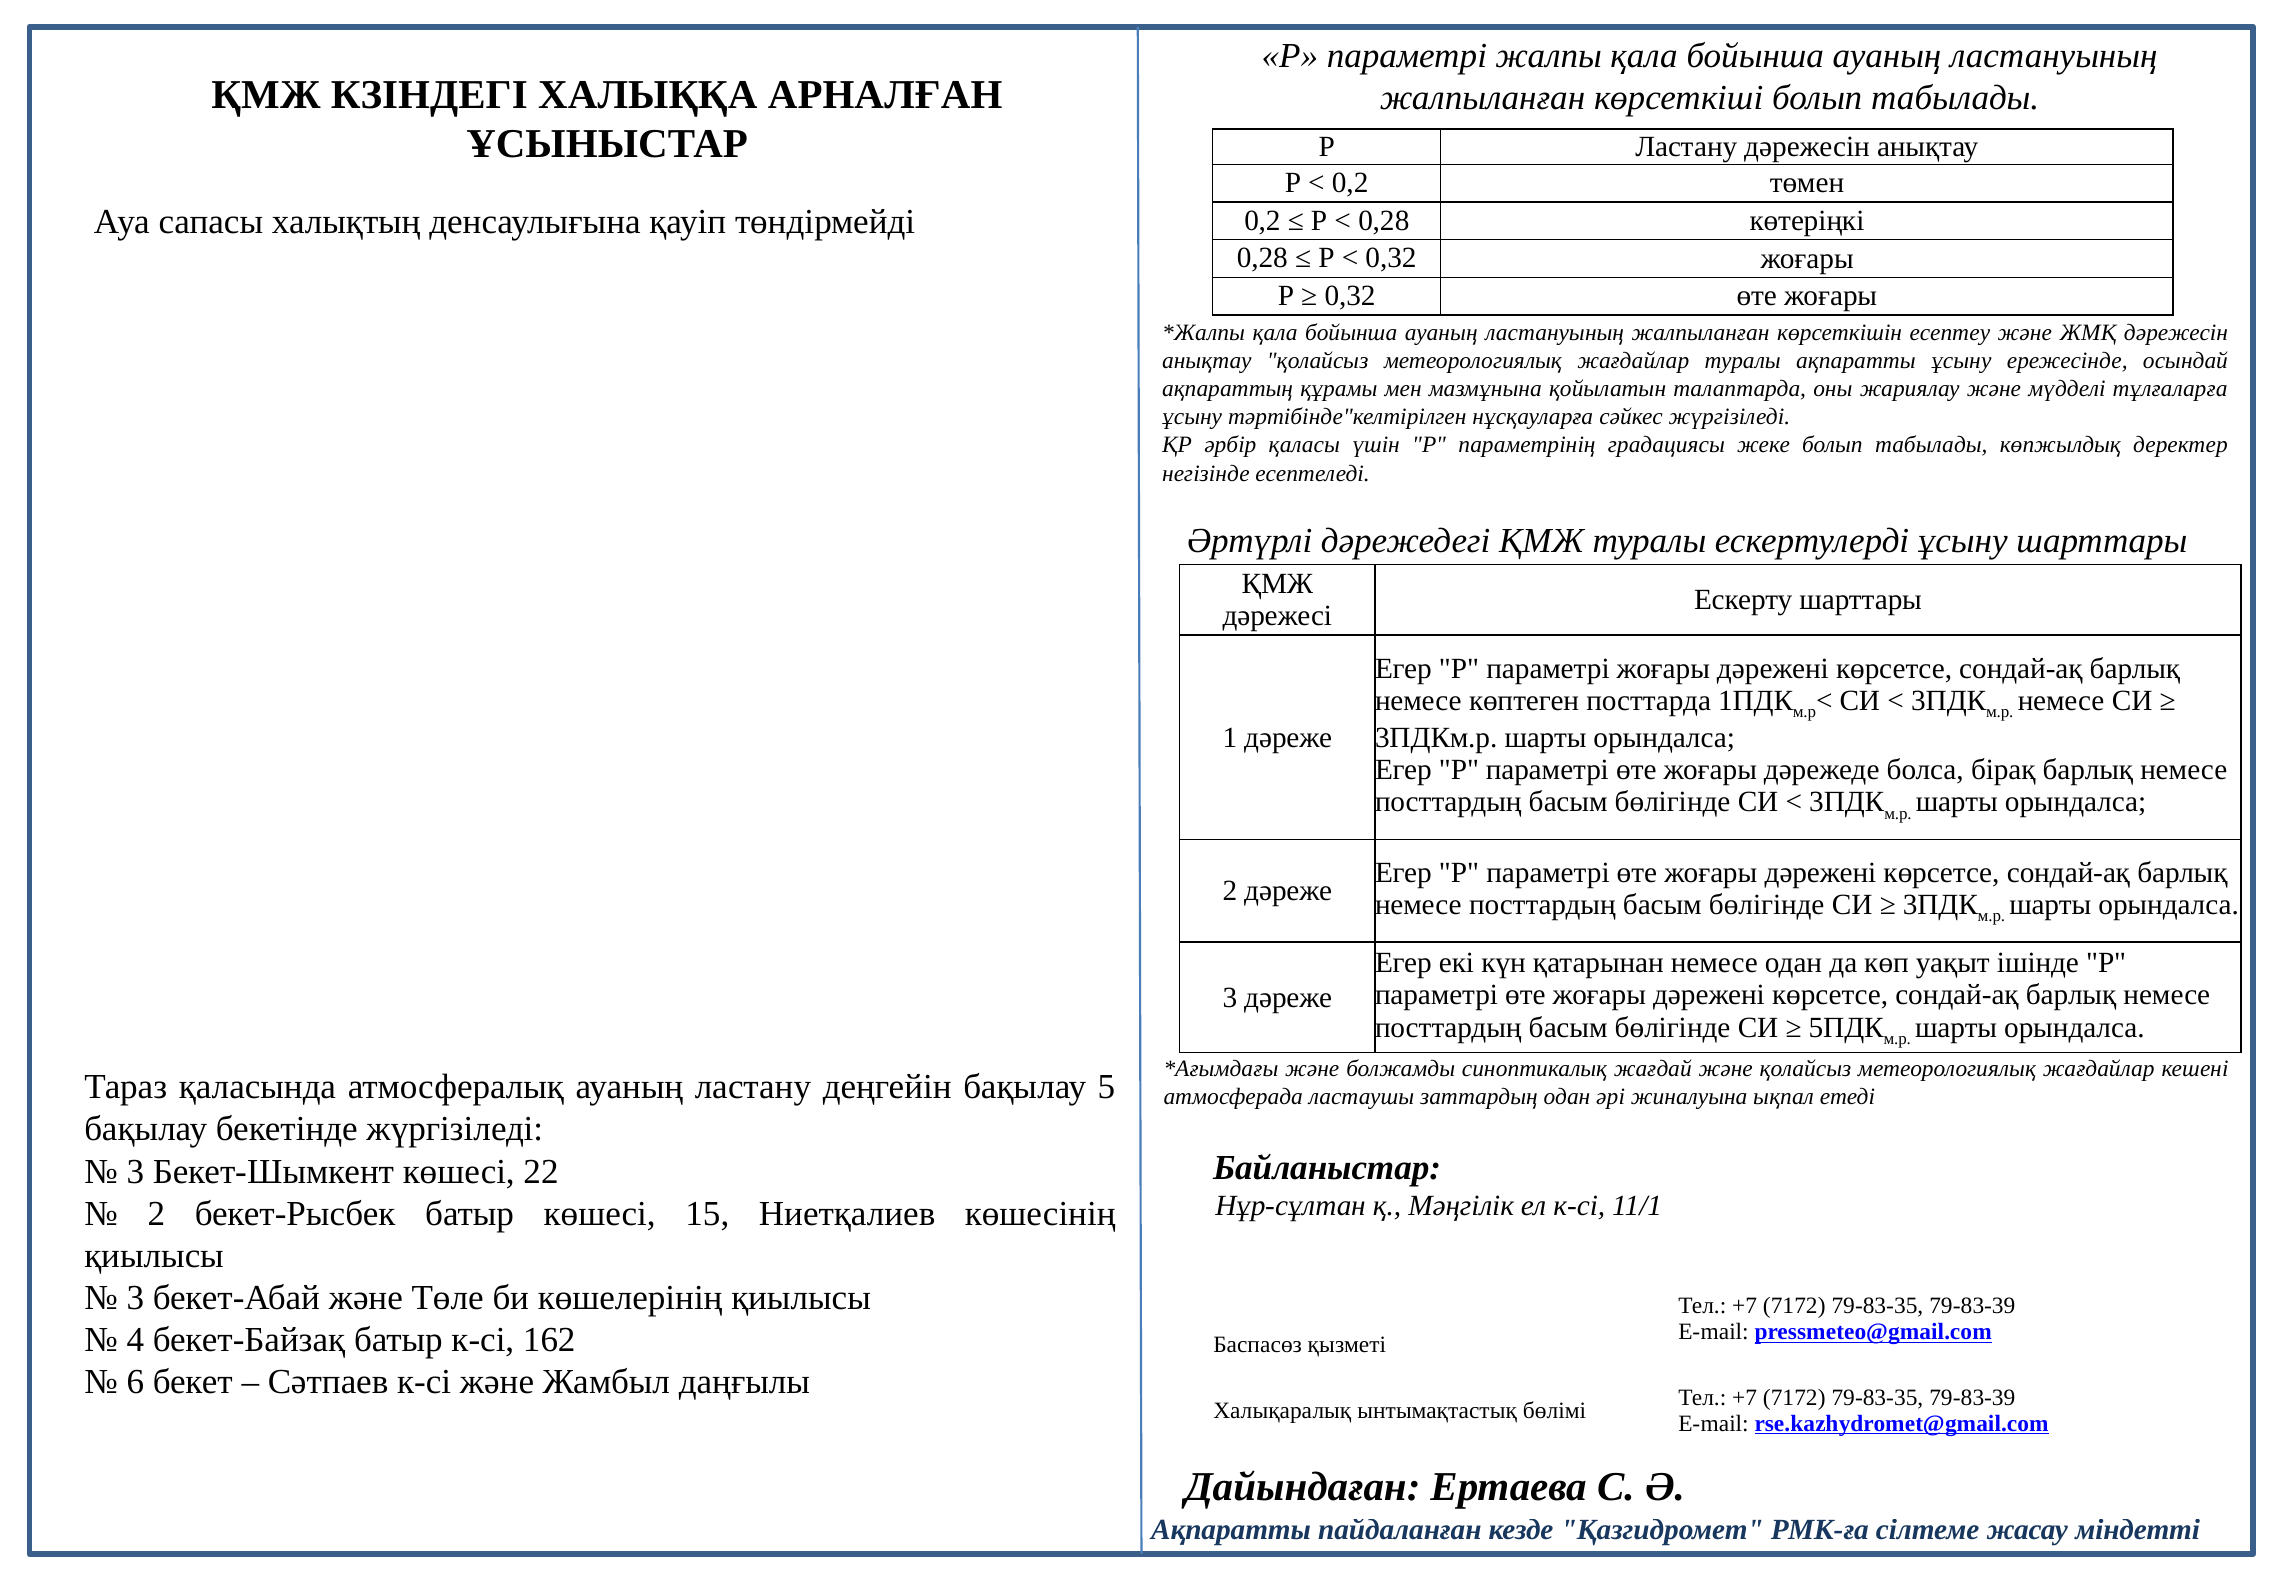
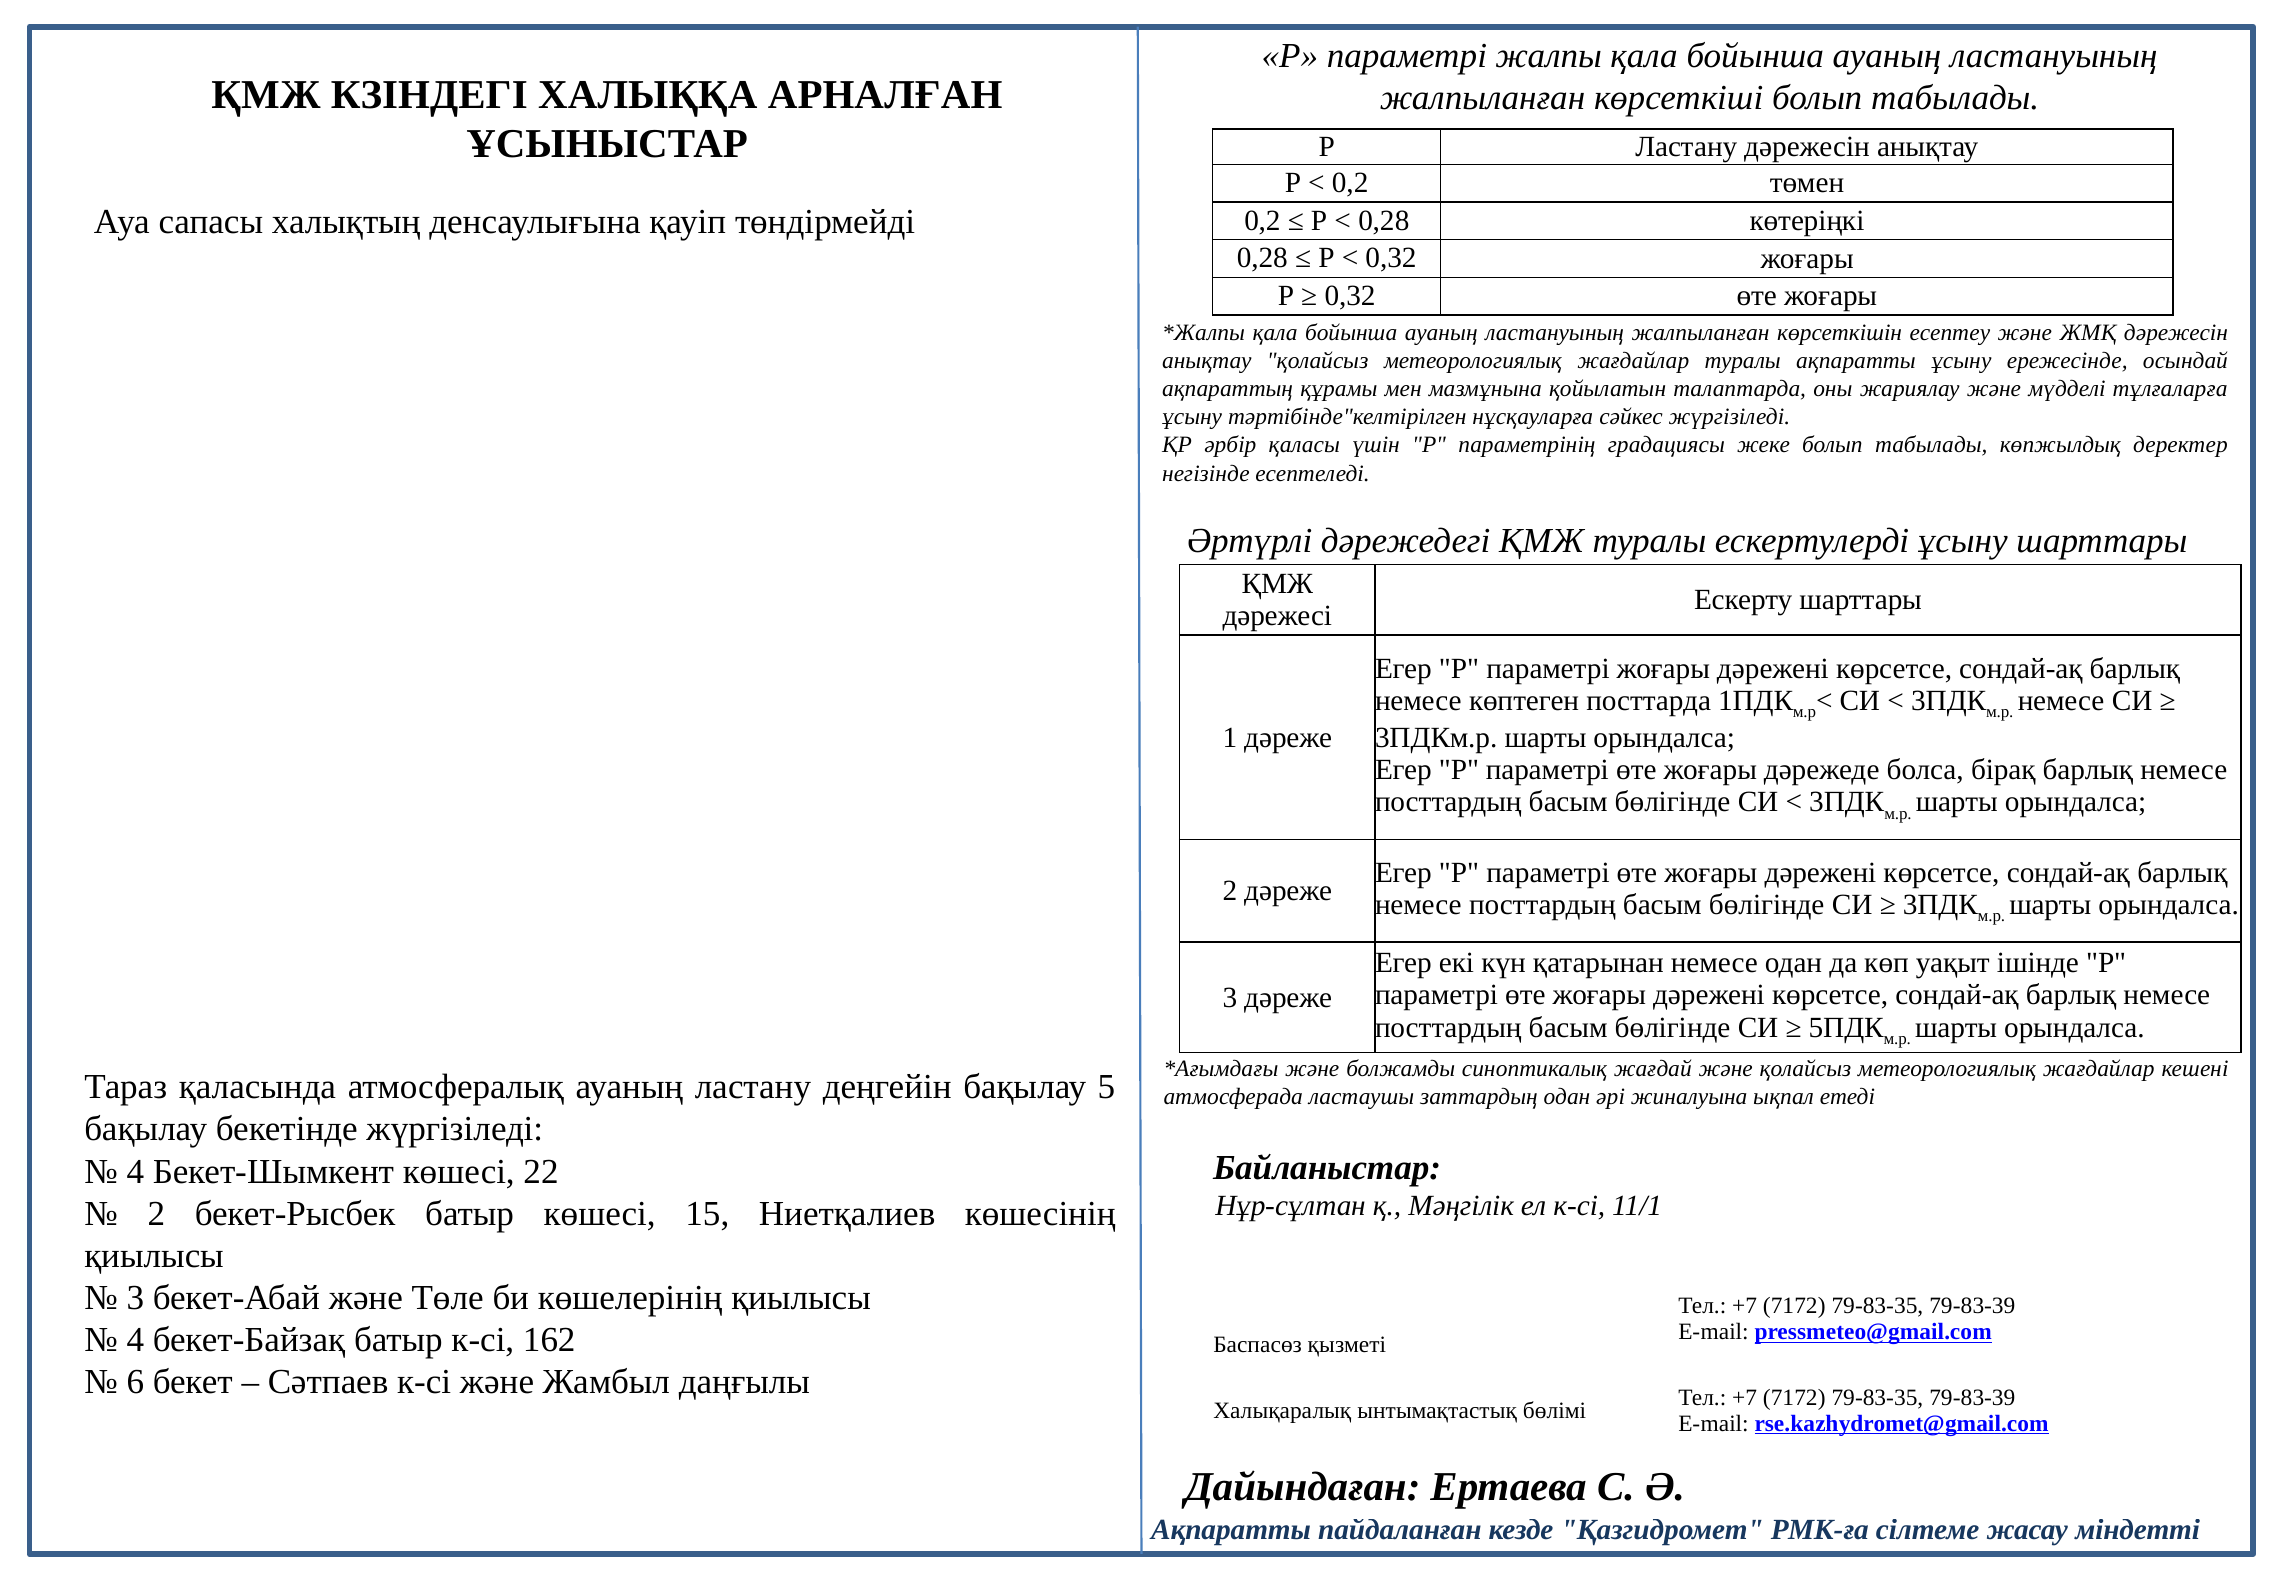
3 at (135, 1171): 3 -> 4
